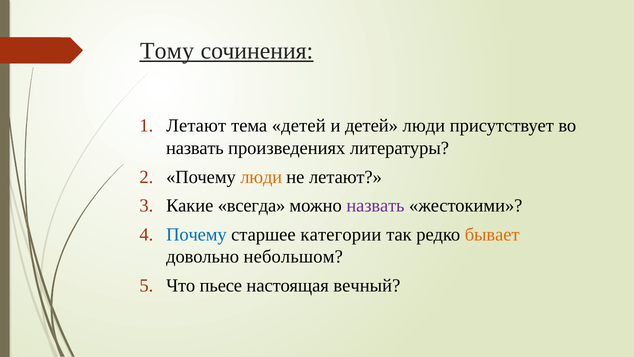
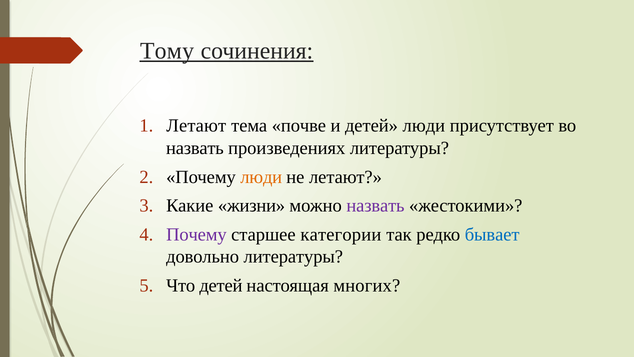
тема детей: детей -> почве
всегда: всегда -> жизни
Почему at (196, 234) colour: blue -> purple
бывает colour: orange -> blue
довольно небольшом: небольшом -> литературы
Что пьесе: пьесе -> детей
вечный: вечный -> многих
